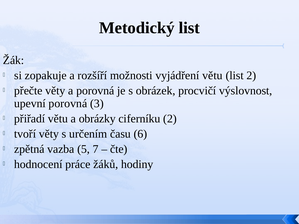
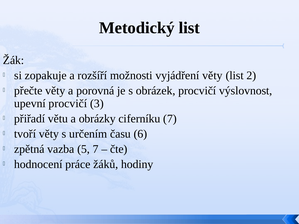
vyjádření větu: větu -> věty
upevní porovná: porovná -> procvičí
ciferníku 2: 2 -> 7
